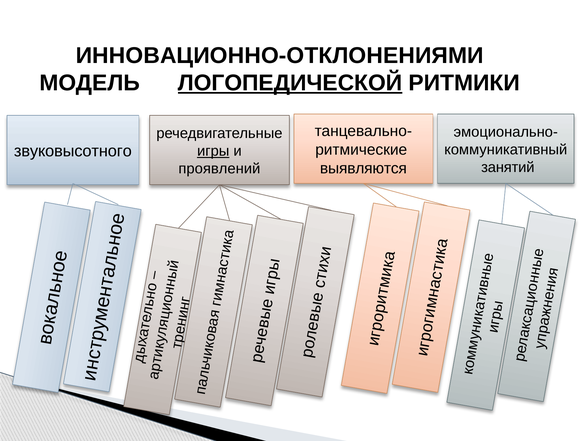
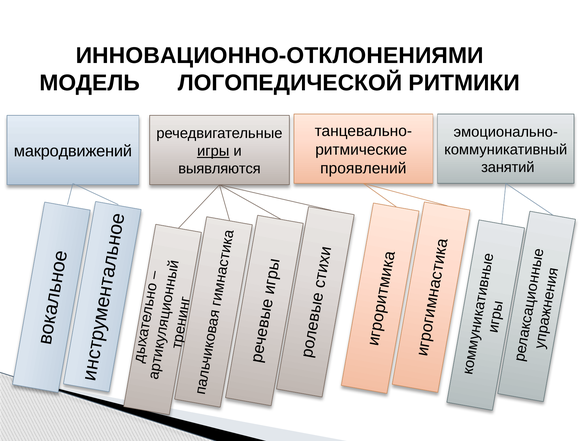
ЛОГОПЕДИЧЕСКОЙ underline: present -> none
звуковысотного: звуковысотного -> макродвижений
выявляются: выявляются -> проявлений
проявлений: проявлений -> выявляются
